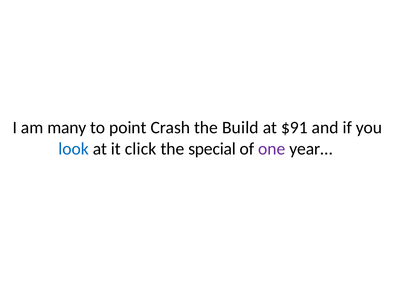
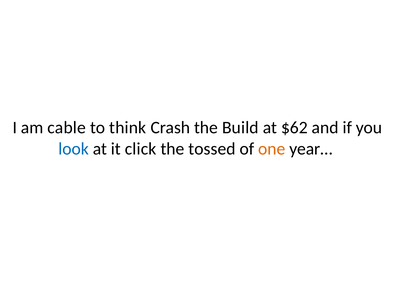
many: many -> cable
point: point -> think
$91: $91 -> $62
special: special -> tossed
one colour: purple -> orange
